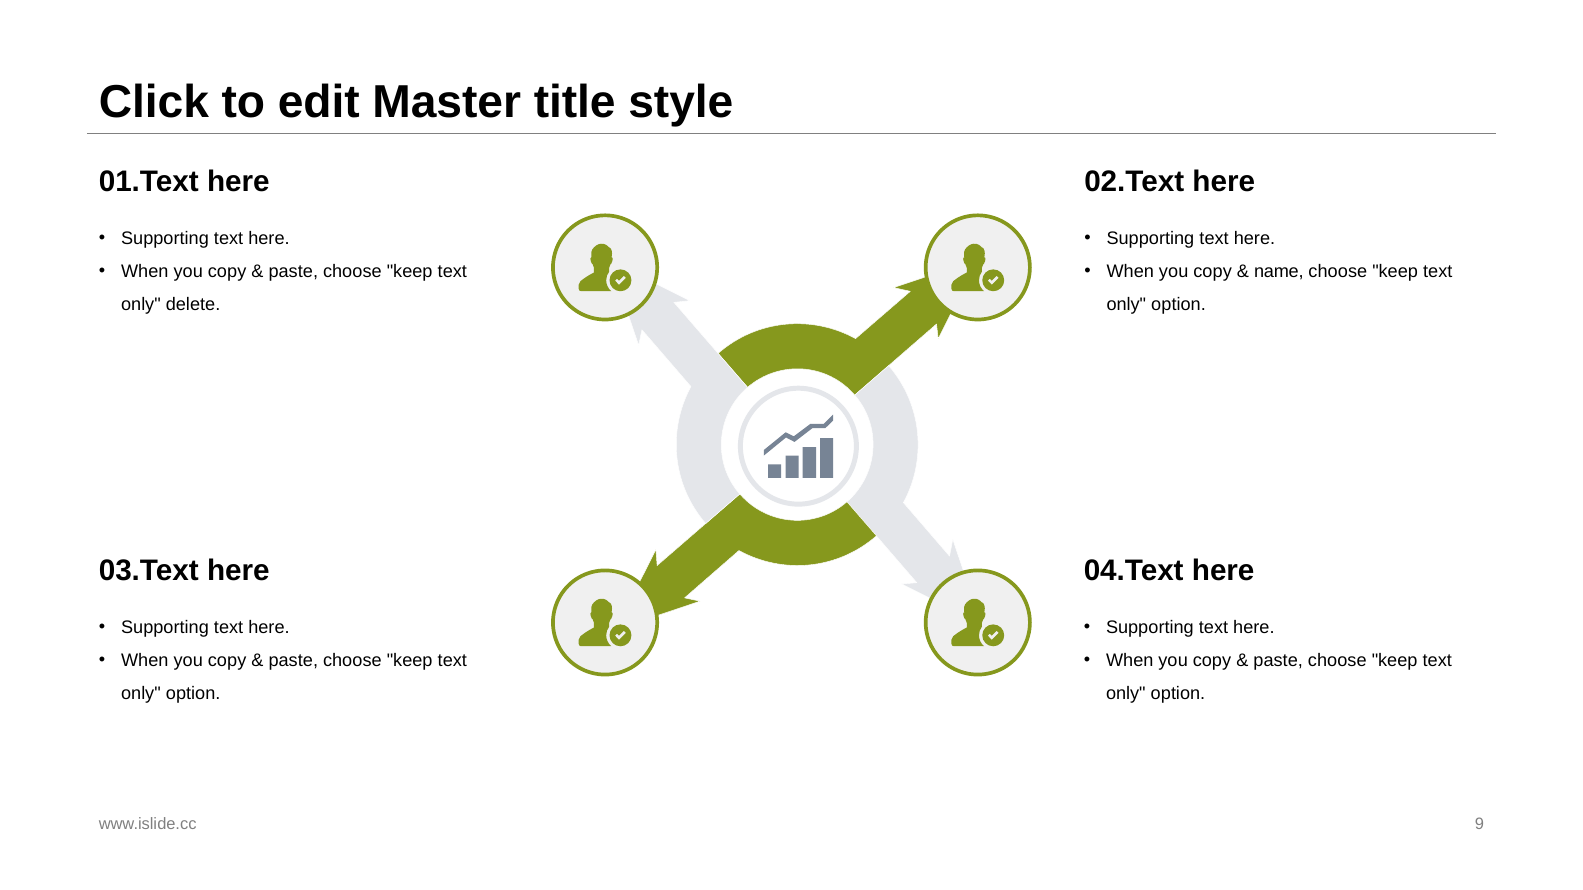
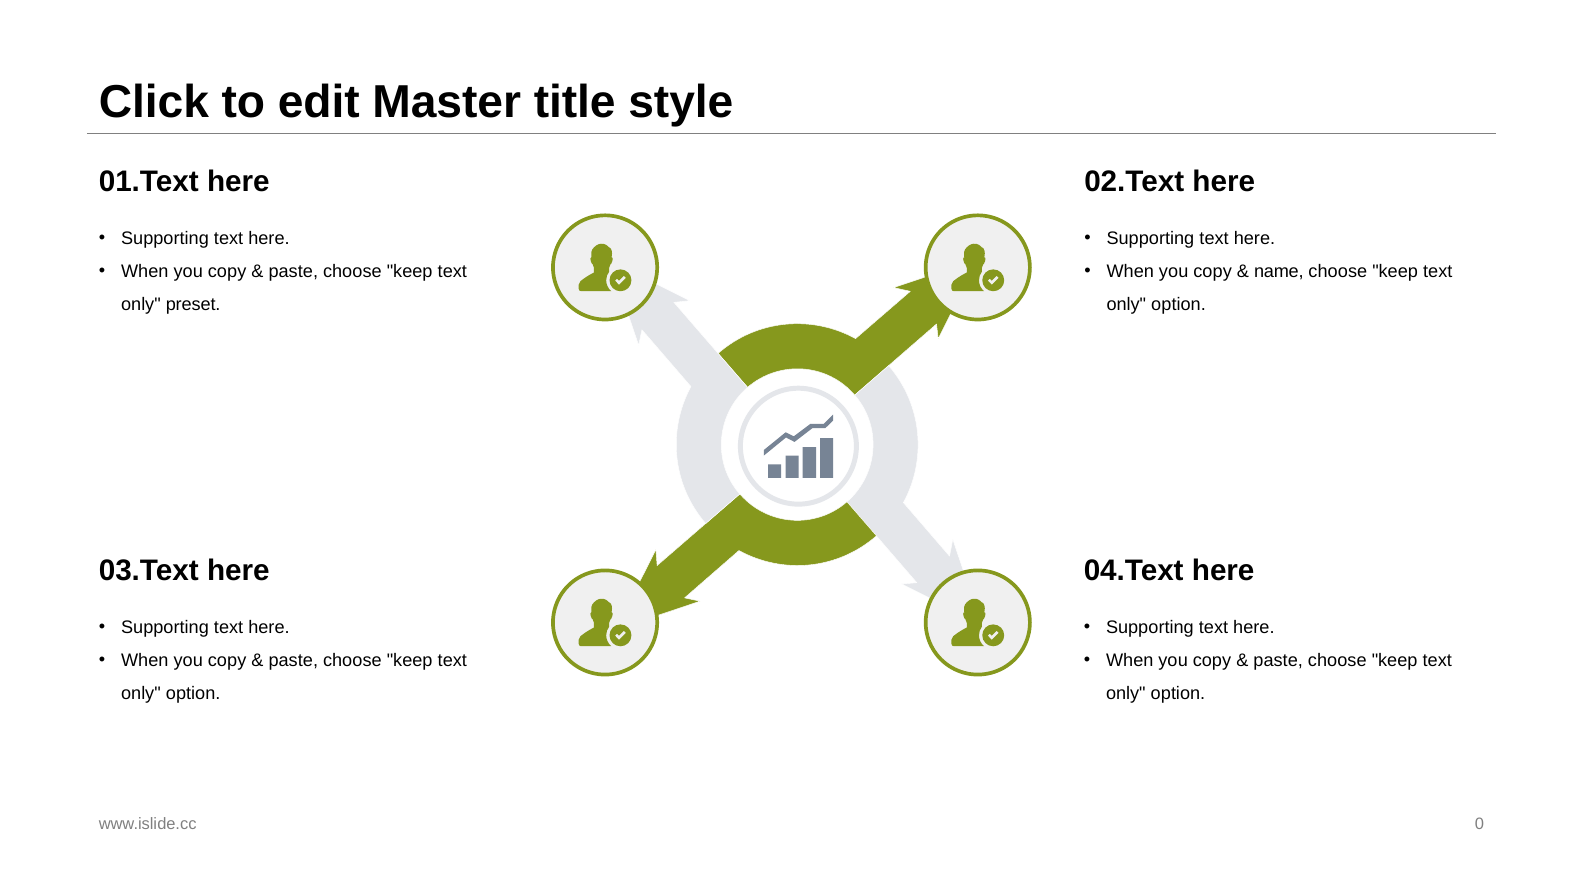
delete: delete -> preset
9: 9 -> 0
